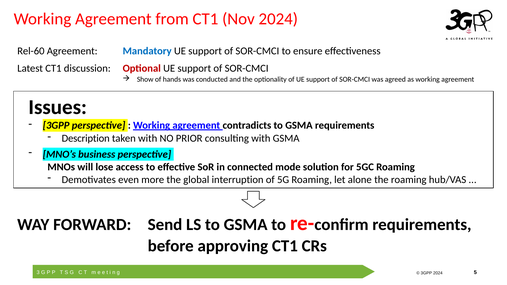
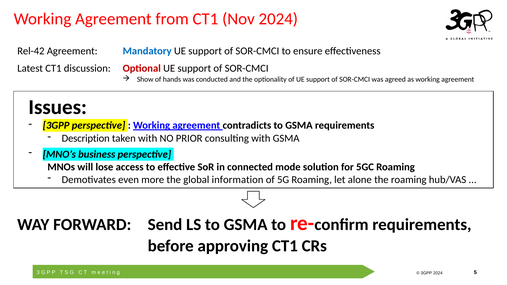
Rel-60: Rel-60 -> Rel-42
interruption: interruption -> information
